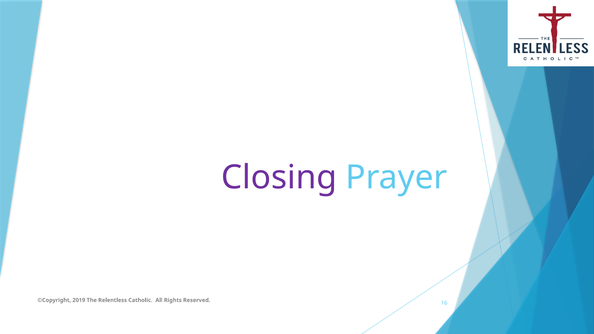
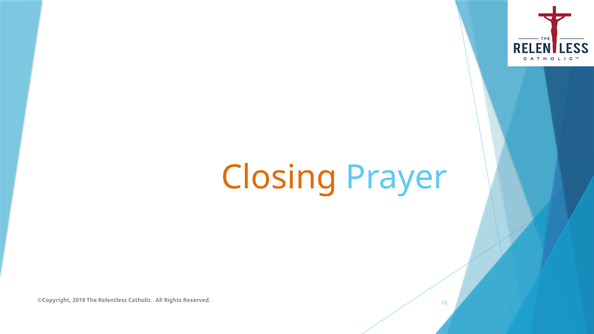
Closing colour: purple -> orange
